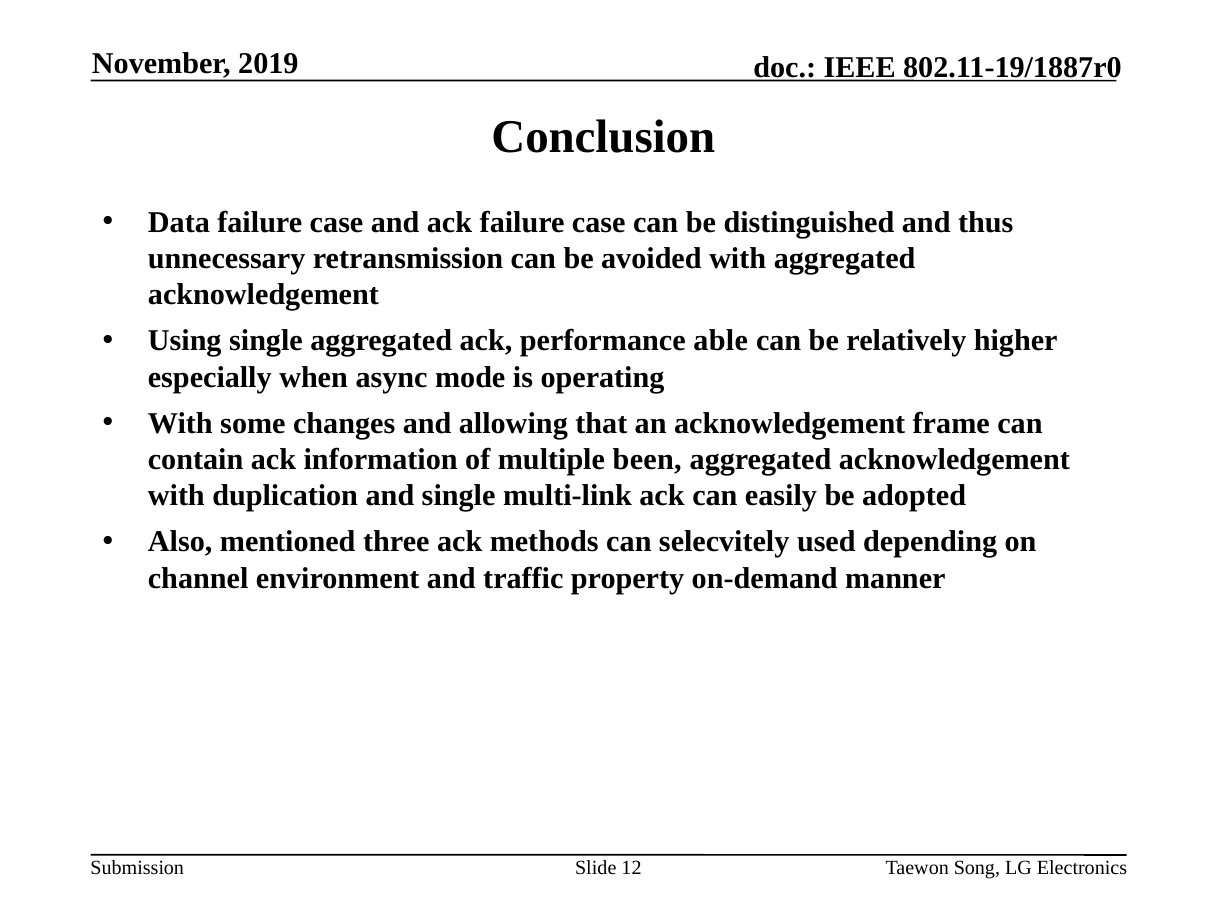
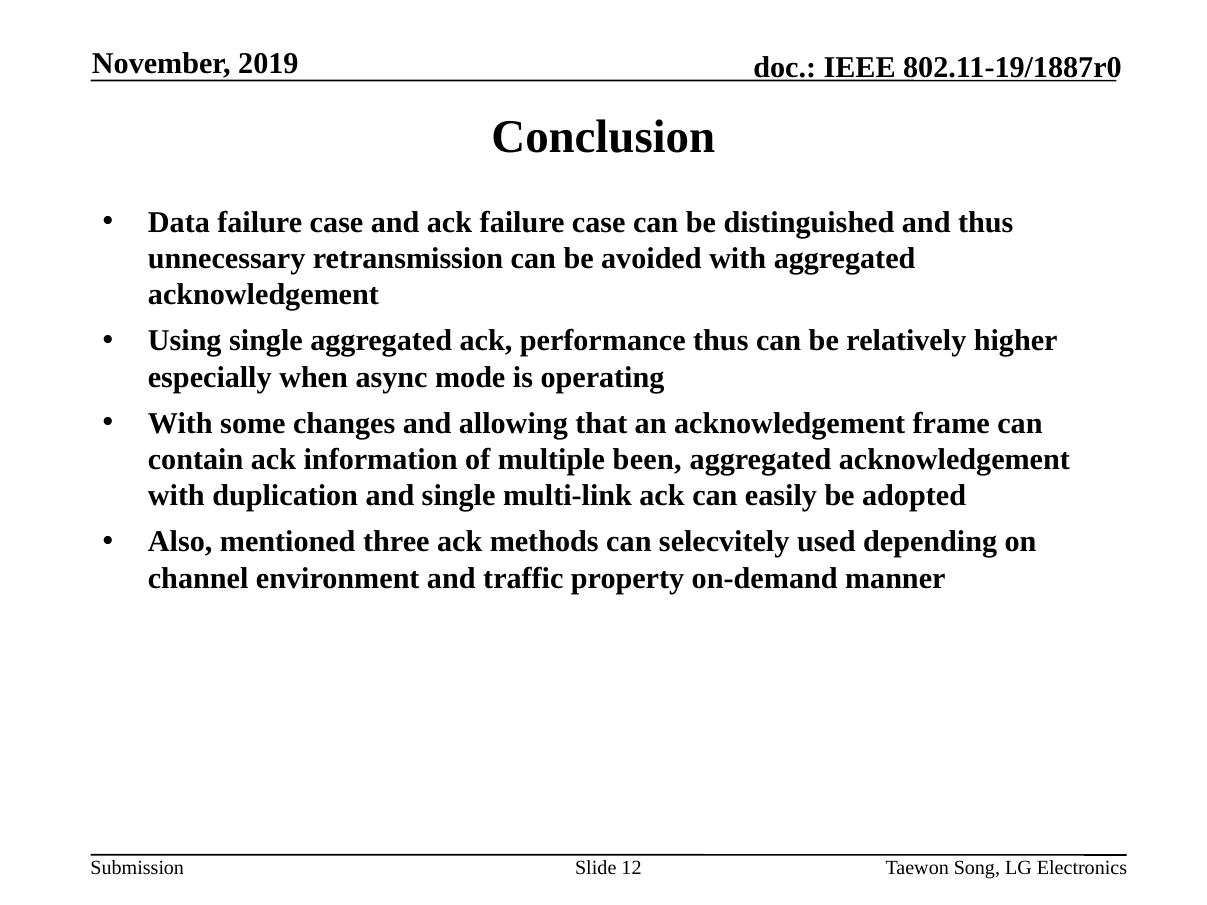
performance able: able -> thus
